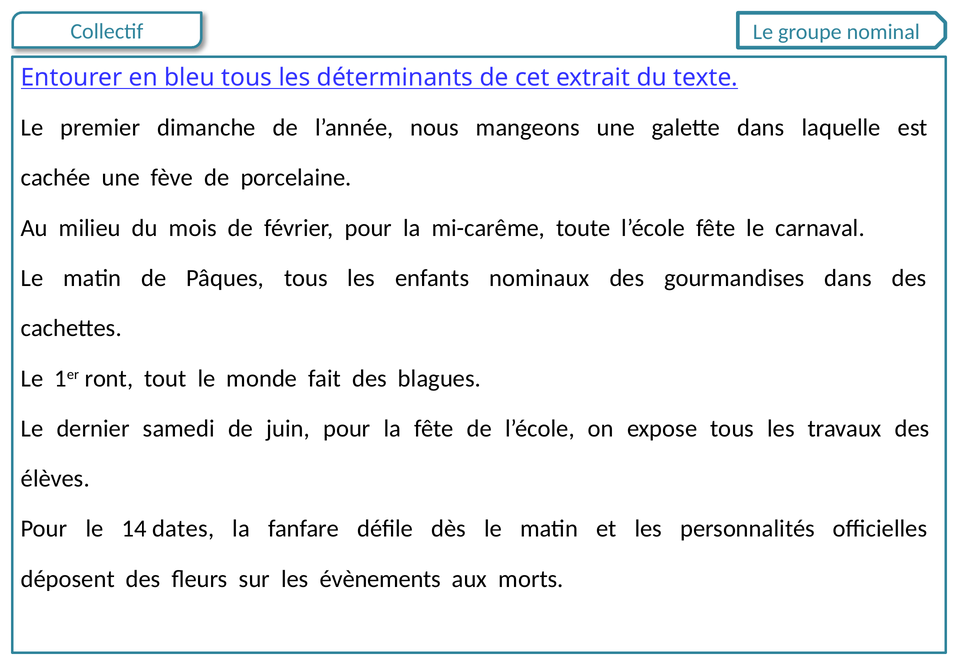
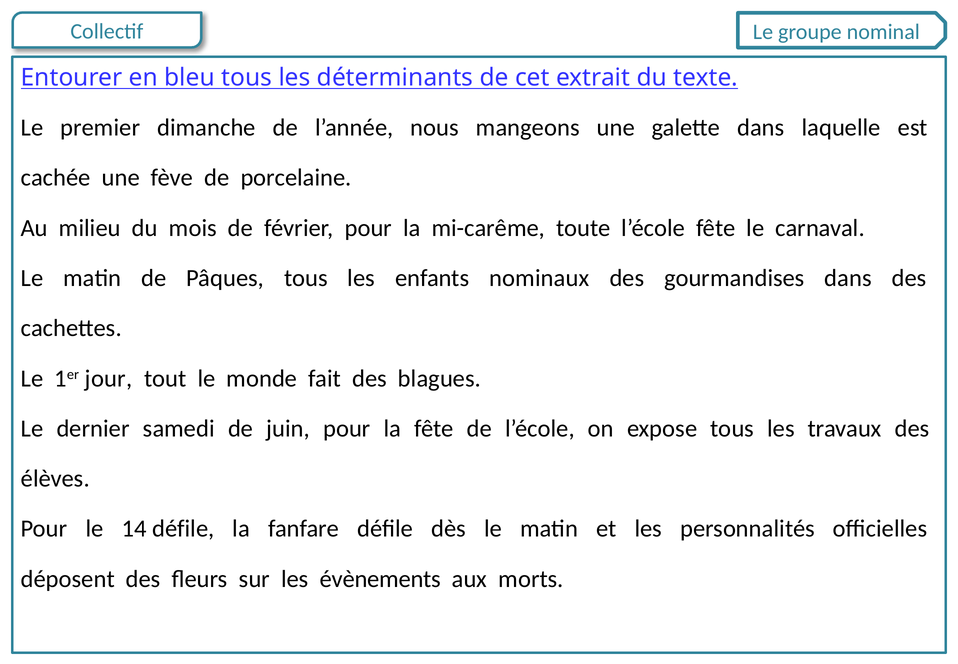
ront: ront -> jour
14 dates: dates -> défile
